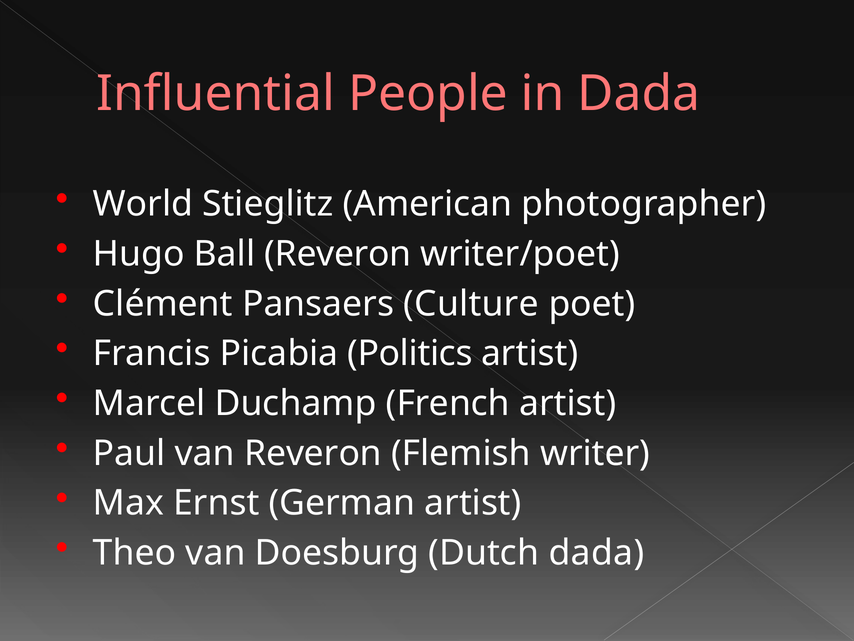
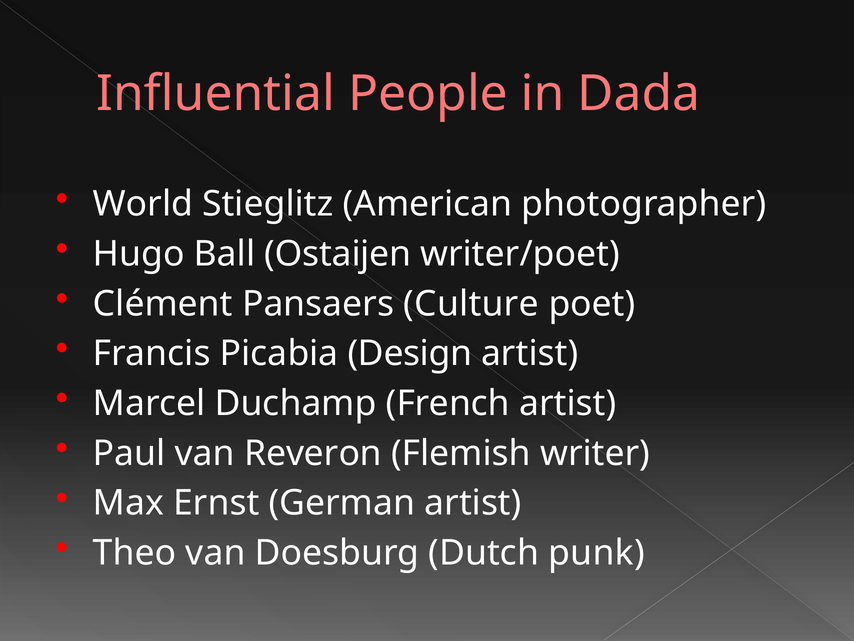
Ball Reveron: Reveron -> Ostaijen
Politics: Politics -> Design
Dutch dada: dada -> punk
